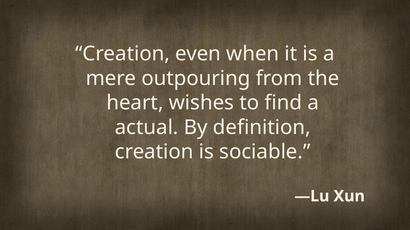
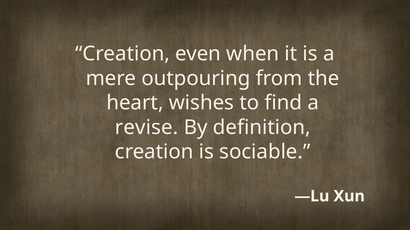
actual: actual -> revise
